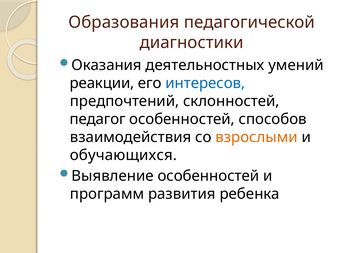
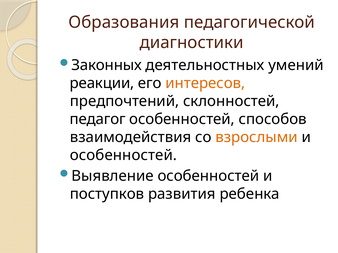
Оказания: Оказания -> Законных
интересов colour: blue -> orange
обучающихся at (123, 155): обучающихся -> особенностей
программ: программ -> поступков
